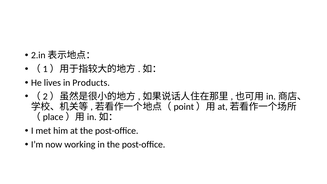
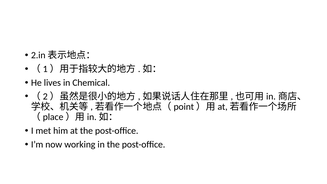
Products: Products -> Chemical
